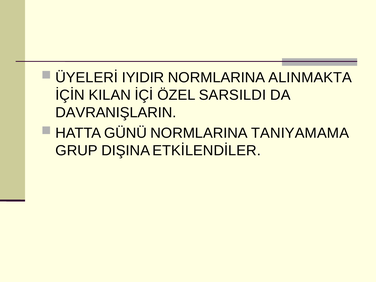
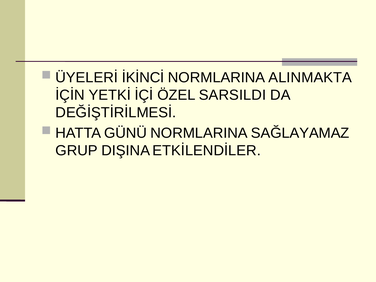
IYIDIR: IYIDIR -> İKİNCİ
KILAN: KILAN -> YETKİ
DAVRANIŞLARIN: DAVRANIŞLARIN -> DEĞİŞTİRİLMESİ
TANIYAMAMA: TANIYAMAMA -> SAĞLAYAMAZ
